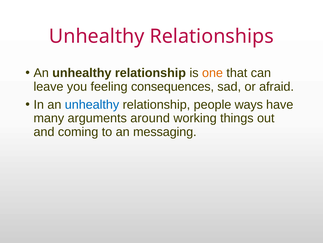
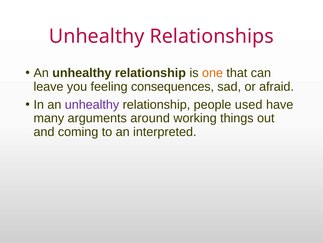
unhealthy at (92, 104) colour: blue -> purple
ways: ways -> used
messaging: messaging -> interpreted
